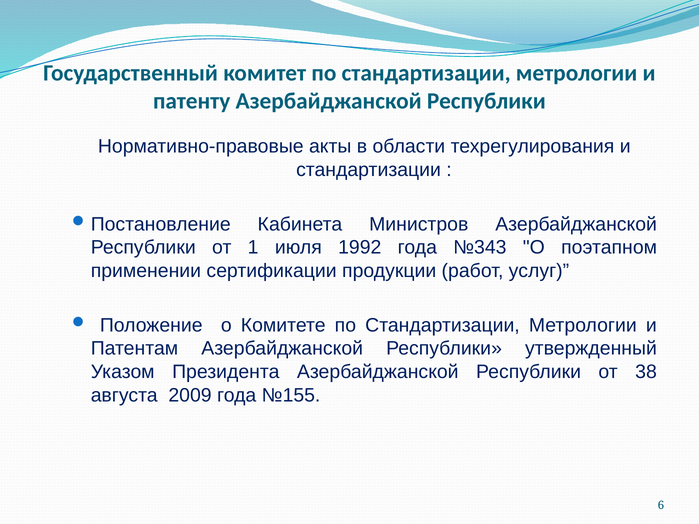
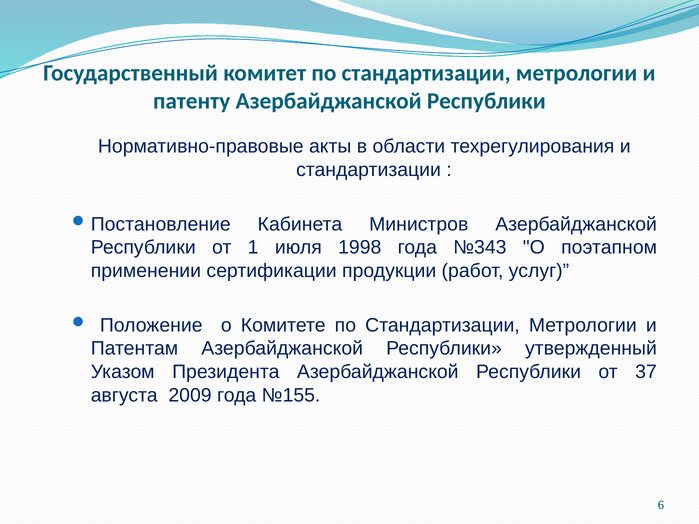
1992: 1992 -> 1998
38: 38 -> 37
